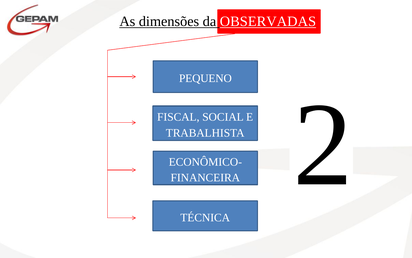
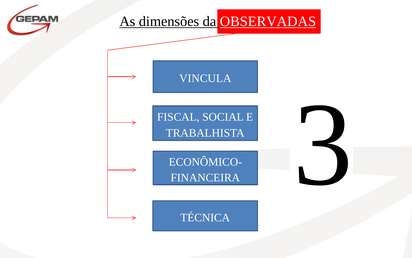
PEQUENO: PEQUENO -> VINCULA
2: 2 -> 3
